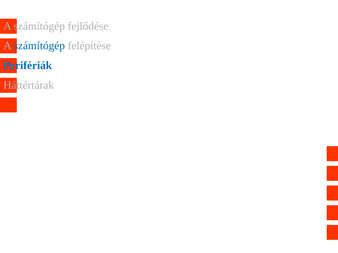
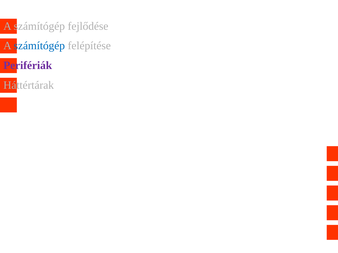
Perifériák colour: blue -> purple
